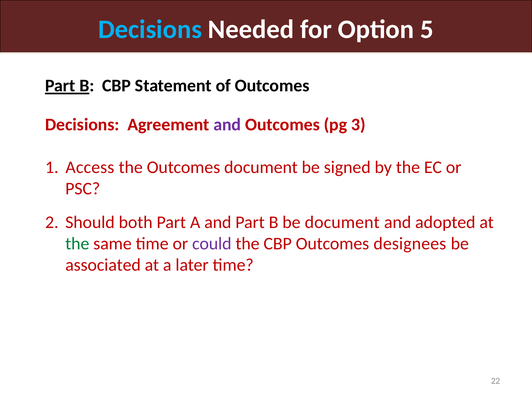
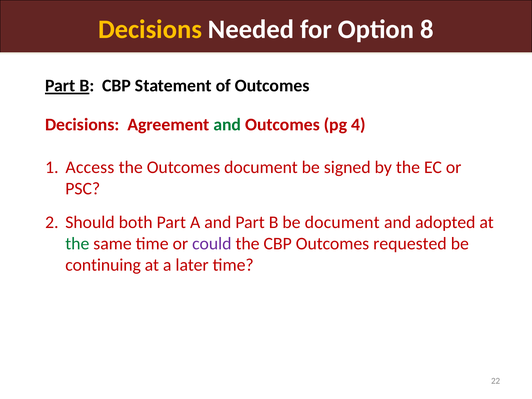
Decisions at (150, 29) colour: light blue -> yellow
5: 5 -> 8
and at (227, 125) colour: purple -> green
3: 3 -> 4
designees: designees -> requested
associated: associated -> continuing
